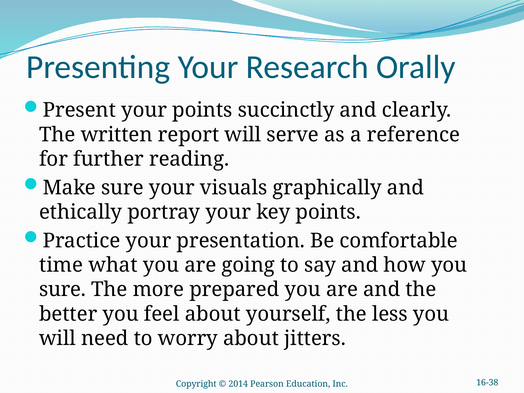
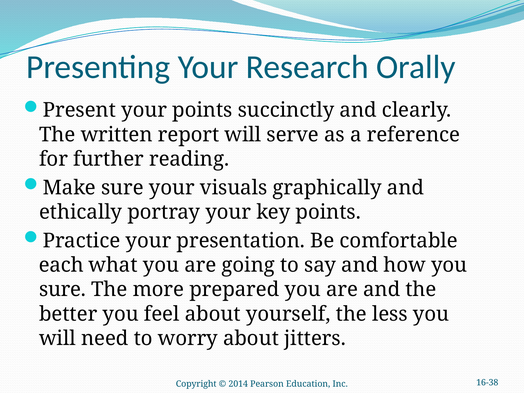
time: time -> each
